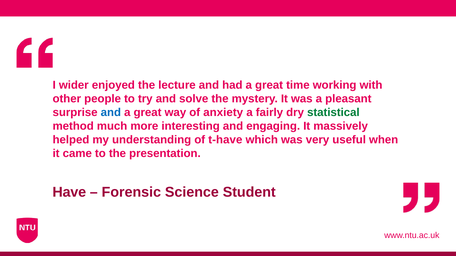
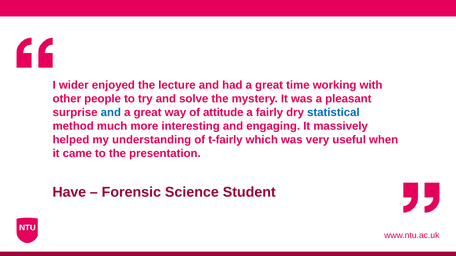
anxiety: anxiety -> attitude
statistical colour: green -> blue
t-have: t-have -> t-fairly
